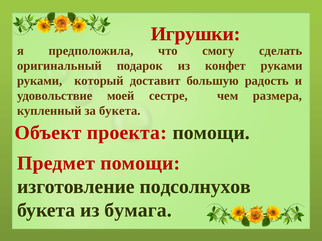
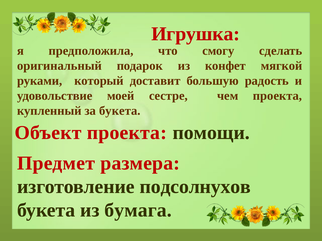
Игрушки: Игрушки -> Игрушка
конфет руками: руками -> мягкой
чем размера: размера -> проекта
Предмет помощи: помощи -> размера
